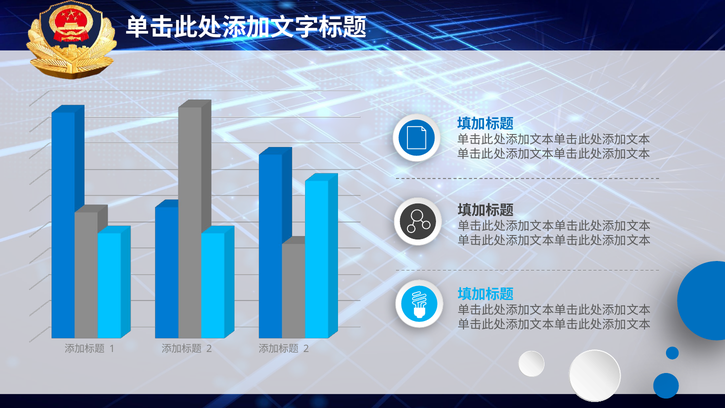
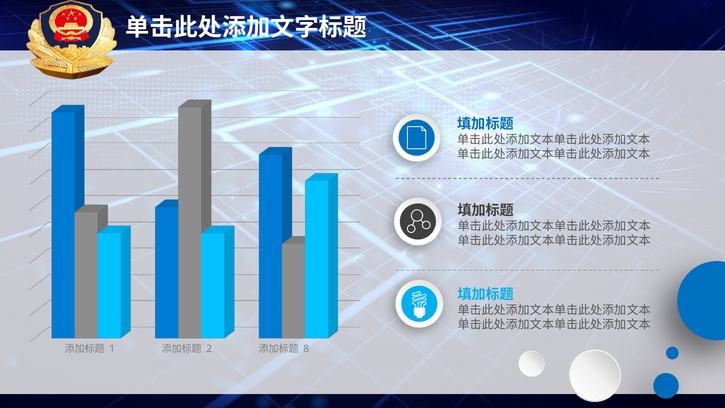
2 at (306, 349): 2 -> 8
